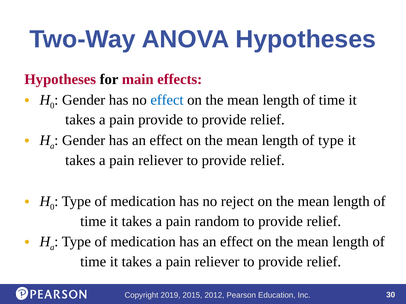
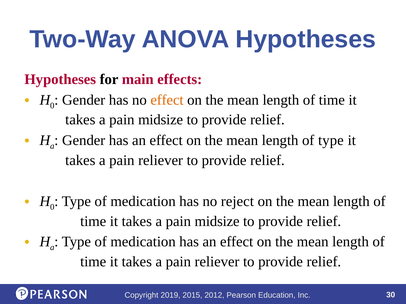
effect at (167, 100) colour: blue -> orange
provide at (161, 120): provide -> midsize
random at (217, 222): random -> midsize
